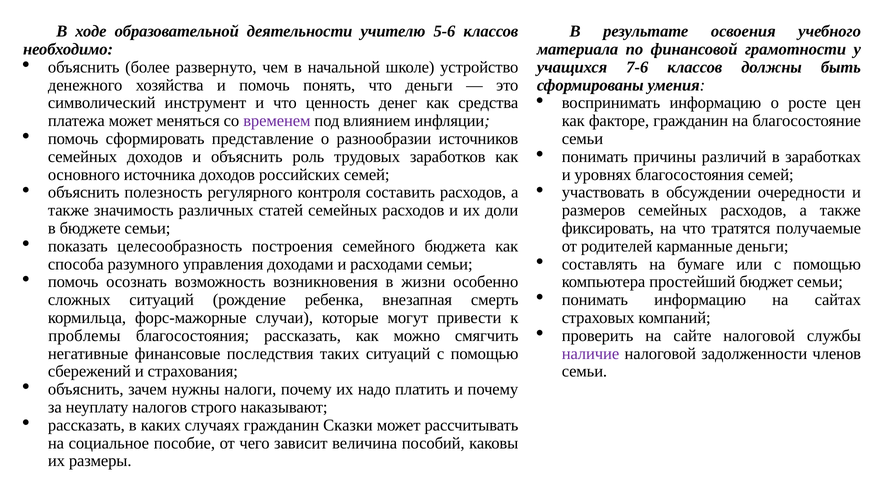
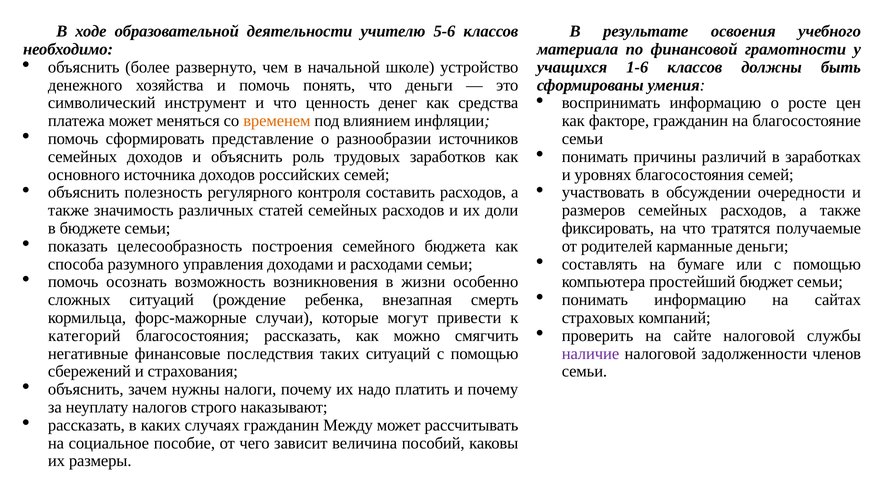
7-6: 7-6 -> 1-6
временем colour: purple -> orange
проблемы: проблемы -> категорий
Сказки: Сказки -> Между
